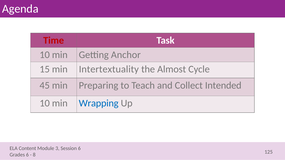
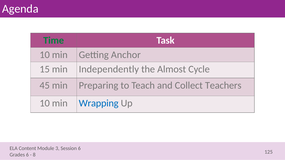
Time colour: red -> green
Intertextuality: Intertextuality -> Independently
Intended: Intended -> Teachers
